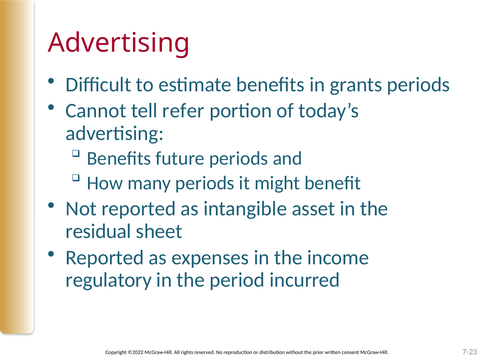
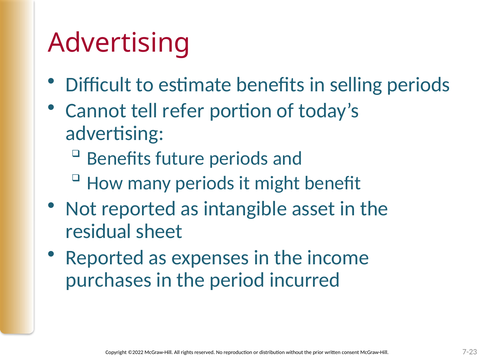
grants: grants -> selling
regulatory: regulatory -> purchases
